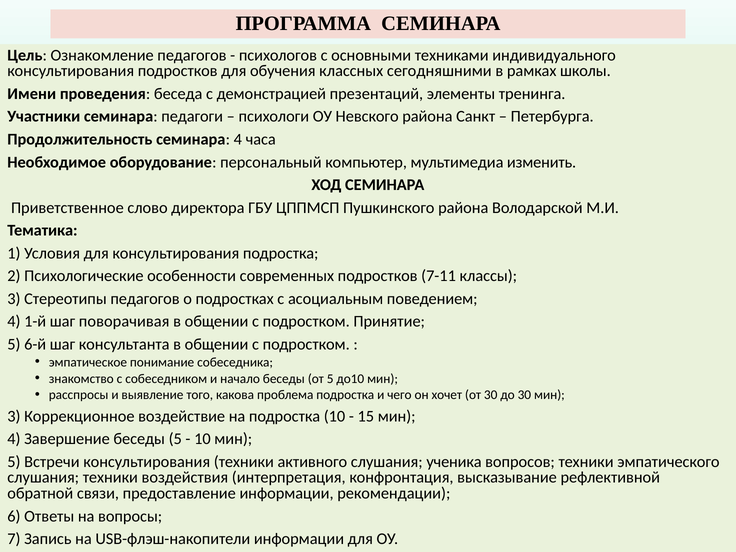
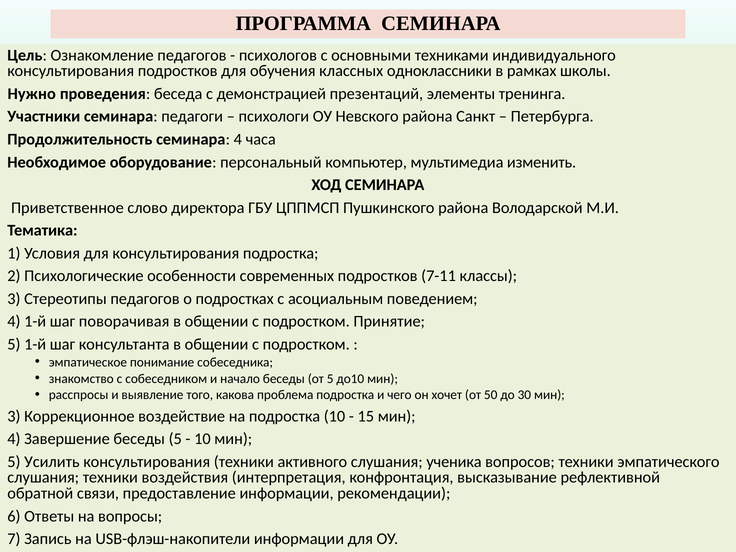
сегодняшними: сегодняшними -> одноклассники
Имени: Имени -> Нужно
5 6-й: 6-й -> 1-й
от 30: 30 -> 50
Встречи: Встречи -> Усилить
